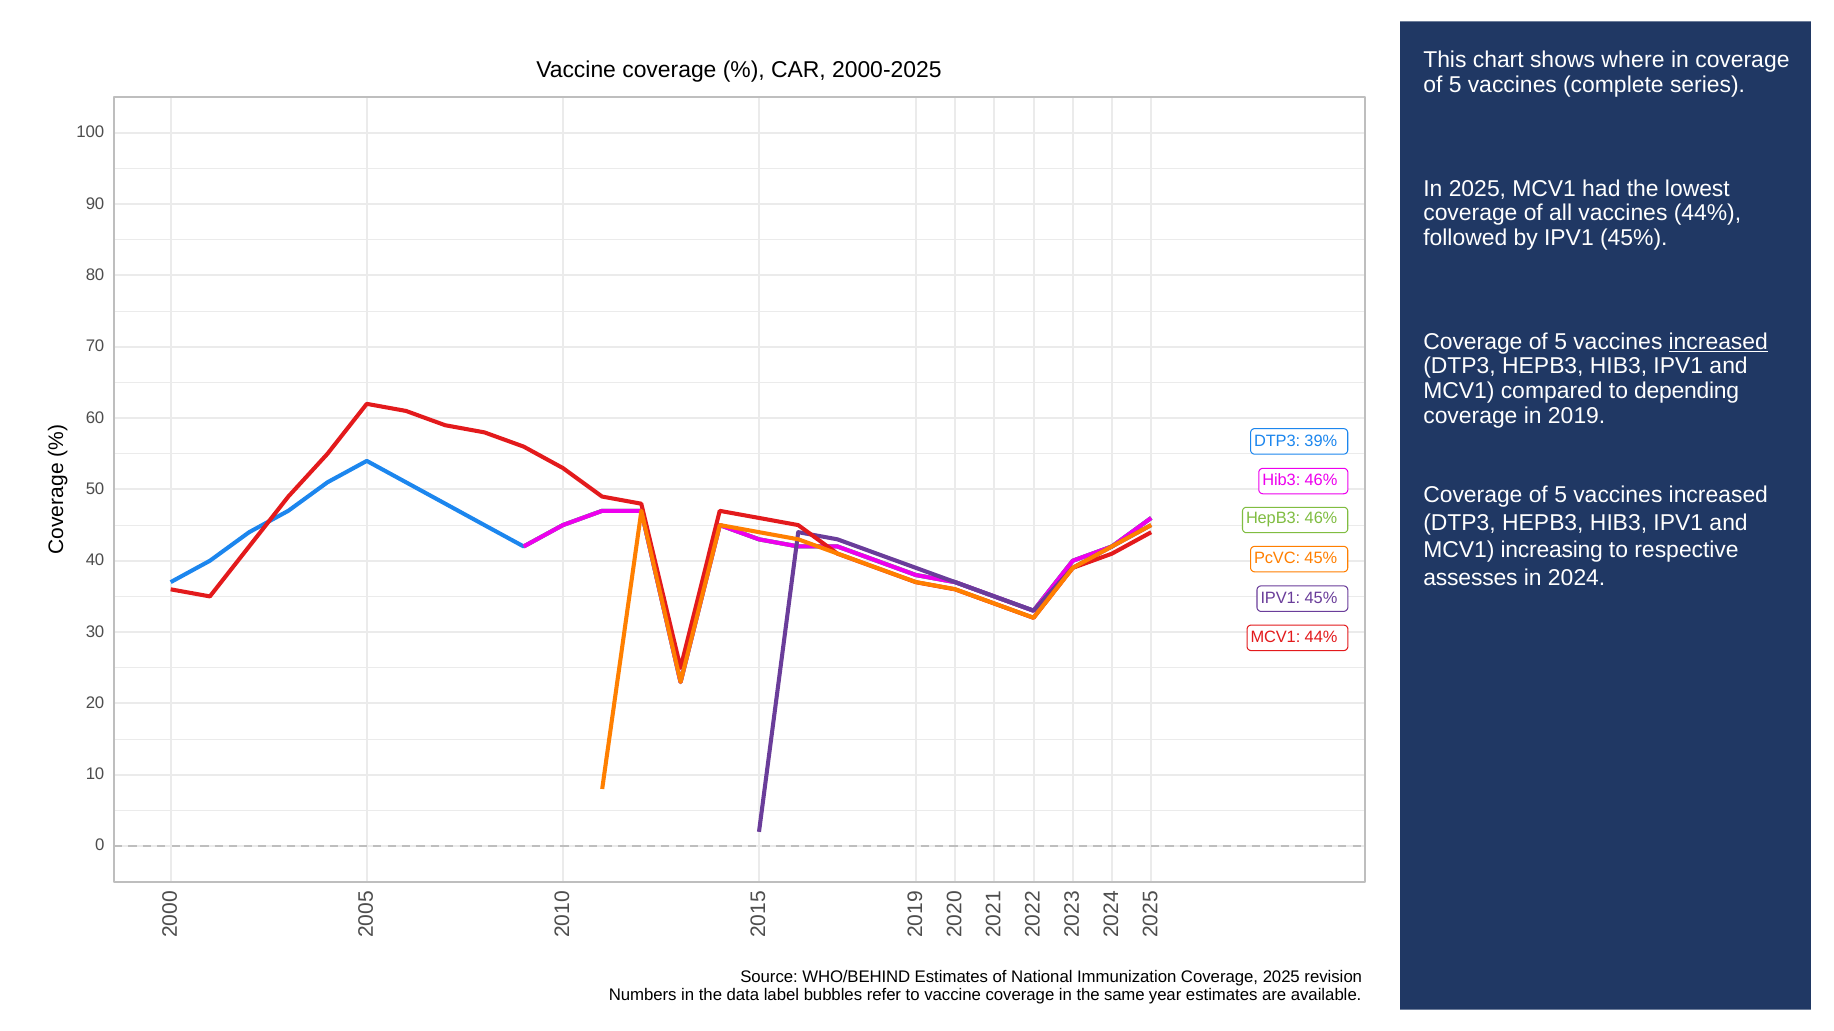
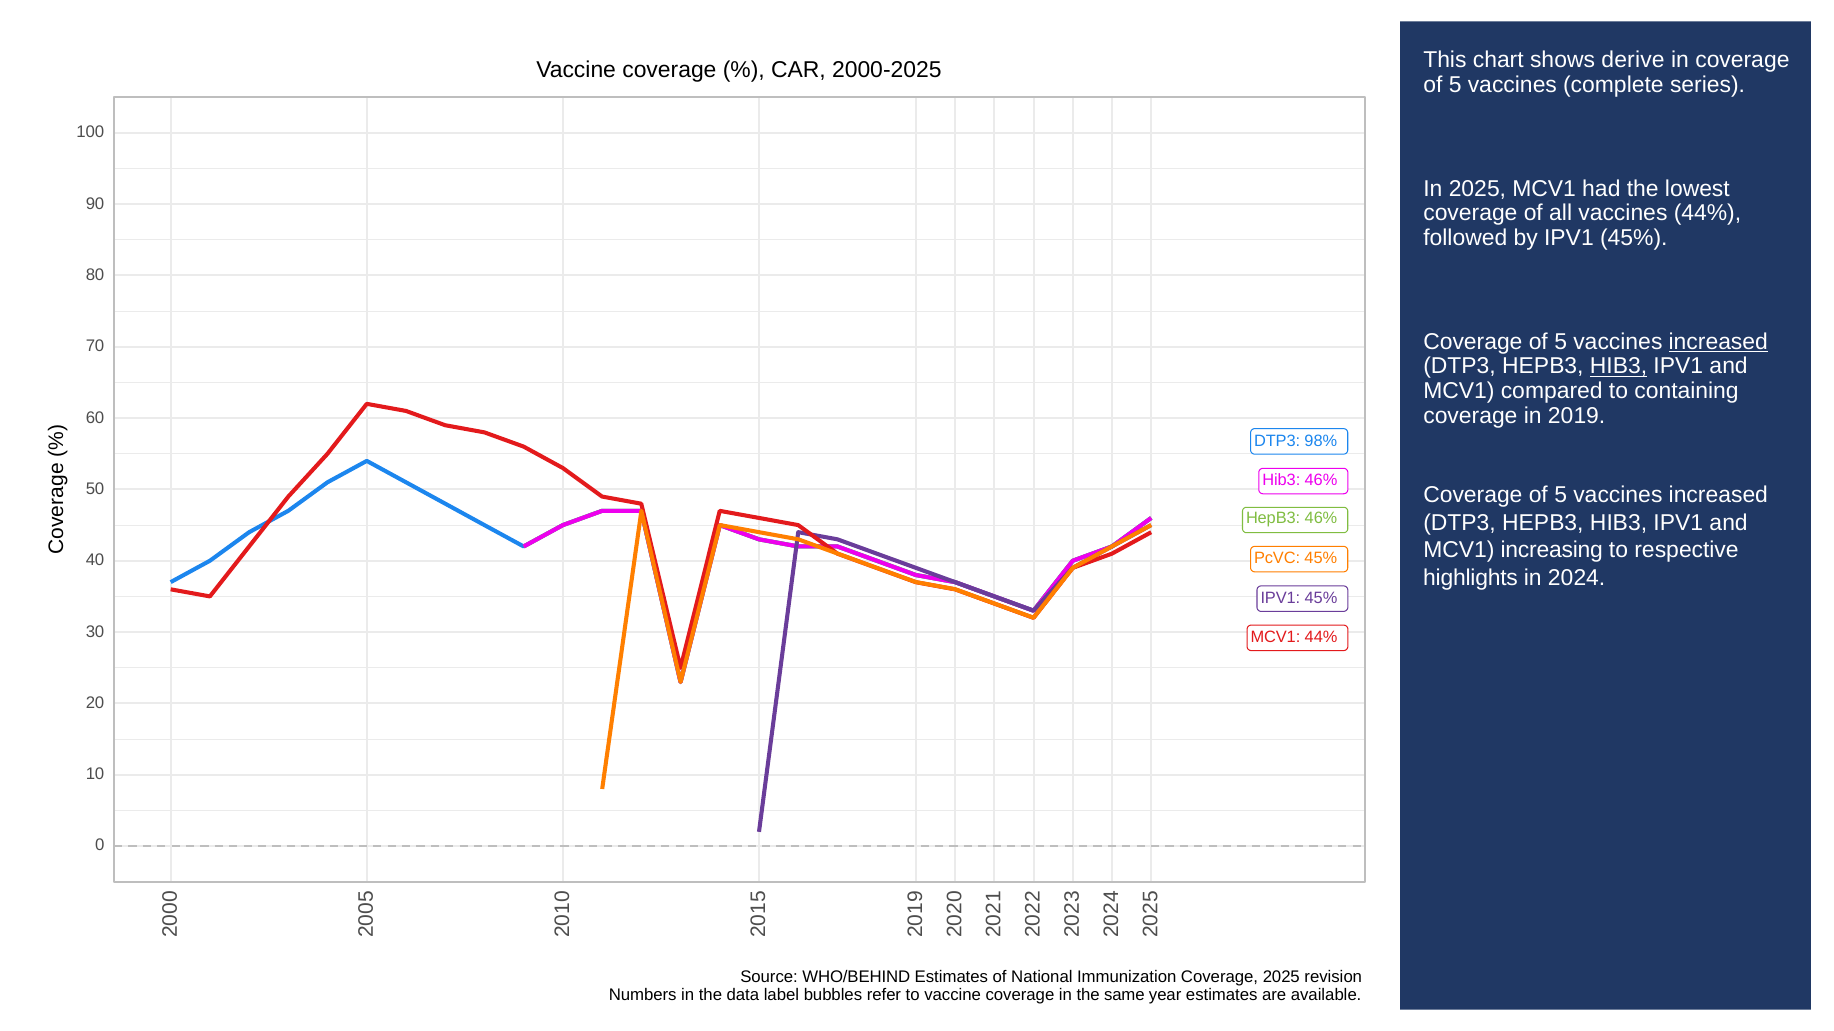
where: where -> derive
HIB3 at (1618, 367) underline: none -> present
depending: depending -> containing
39%: 39% -> 98%
assesses: assesses -> highlights
